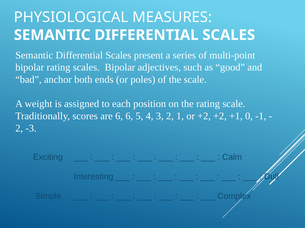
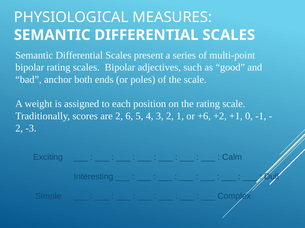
are 6: 6 -> 2
or +2: +2 -> +6
